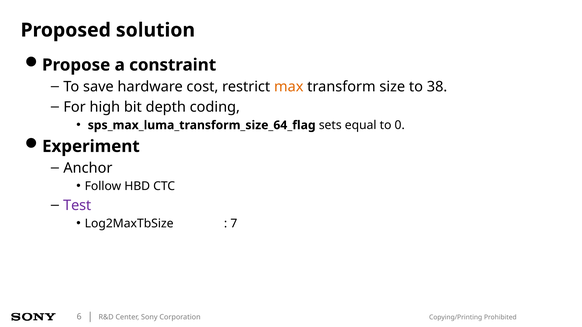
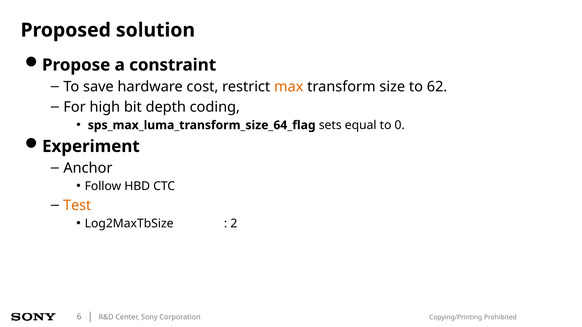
38: 38 -> 62
Test colour: purple -> orange
7: 7 -> 2
